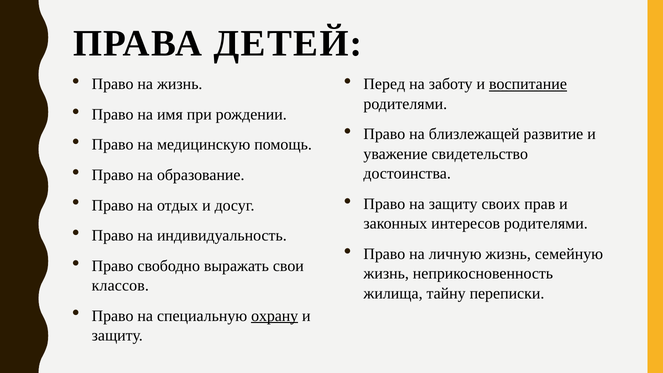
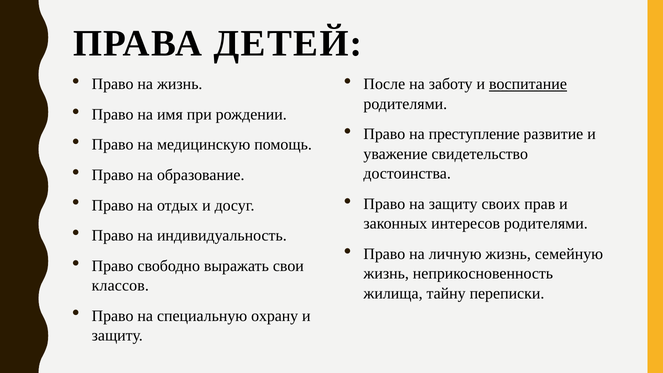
Перед: Перед -> После
близлежащей: близлежащей -> преступление
охрану underline: present -> none
